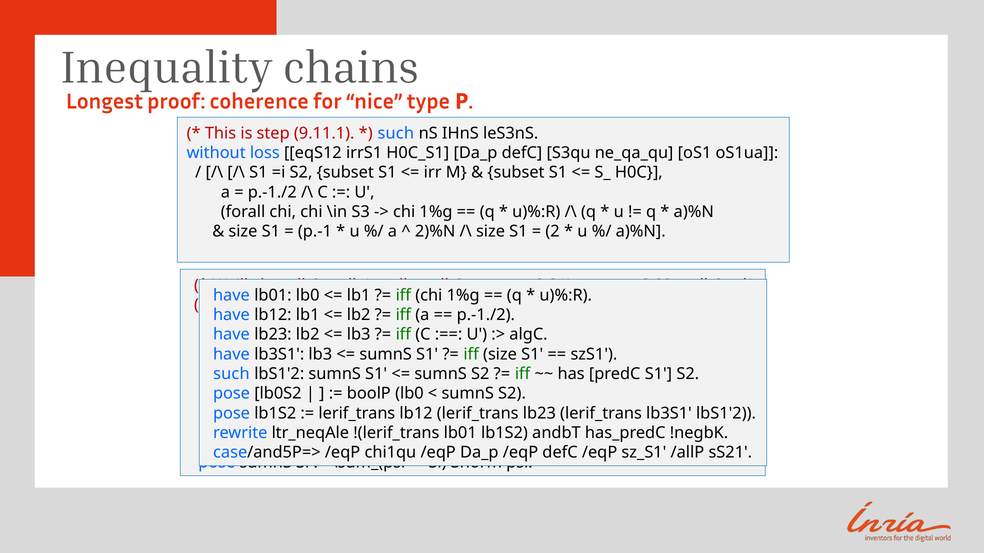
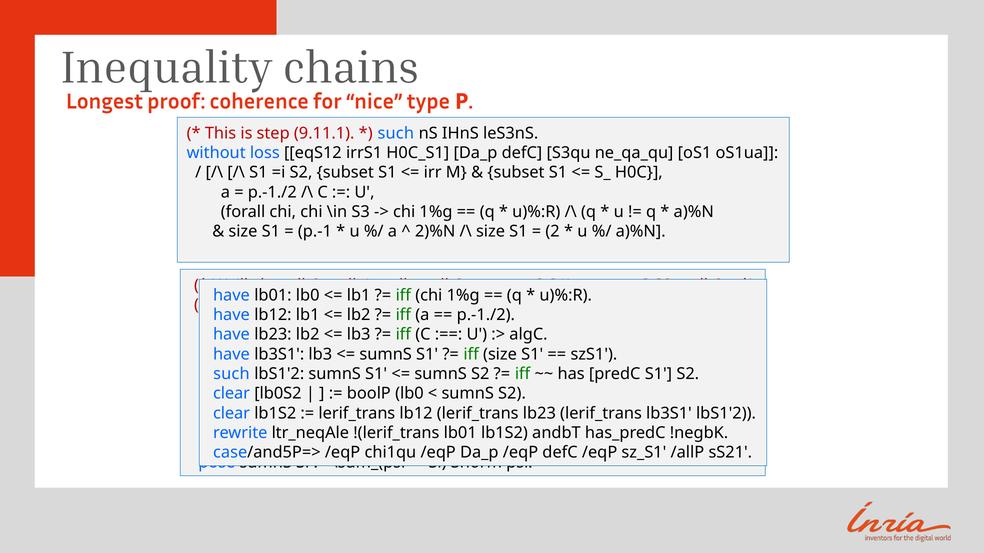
pose at (232, 394): pose -> clear
pose at (232, 414): pose -> clear
